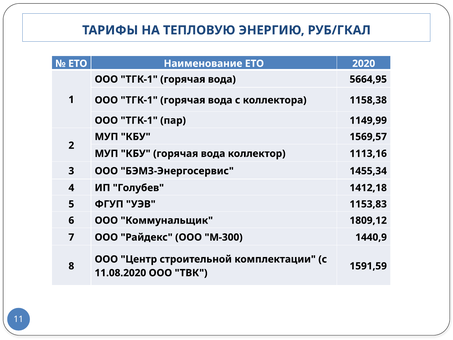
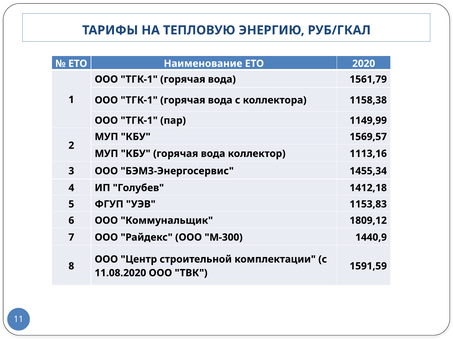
5664,95: 5664,95 -> 1561,79
